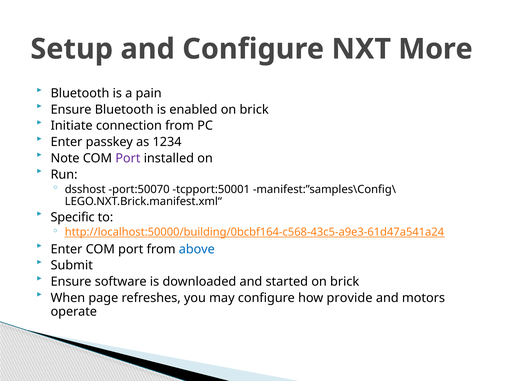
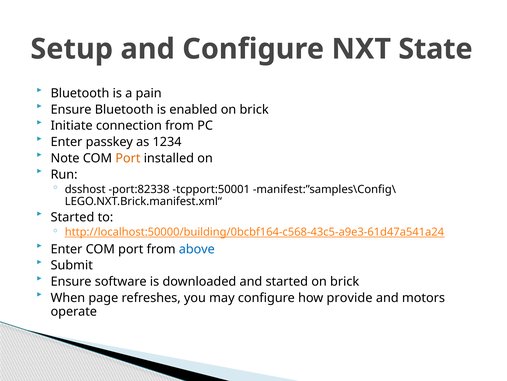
More: More -> State
Port at (128, 158) colour: purple -> orange
port:50070: port:50070 -> port:82338
Specific at (73, 217): Specific -> Started
